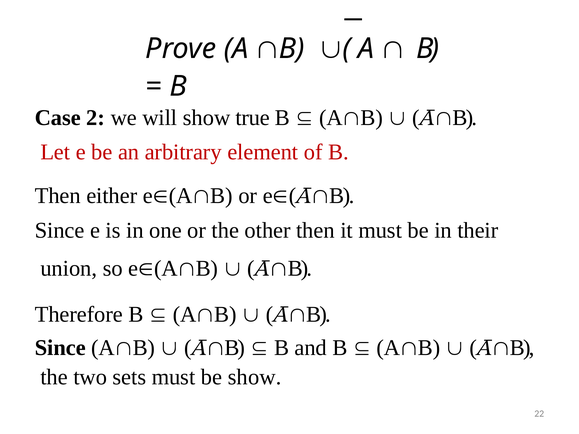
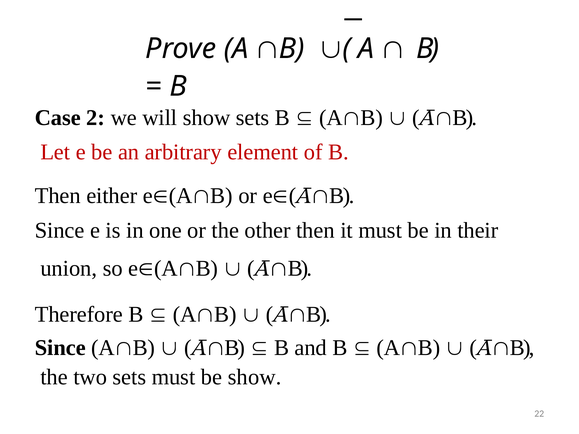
show true: true -> sets
